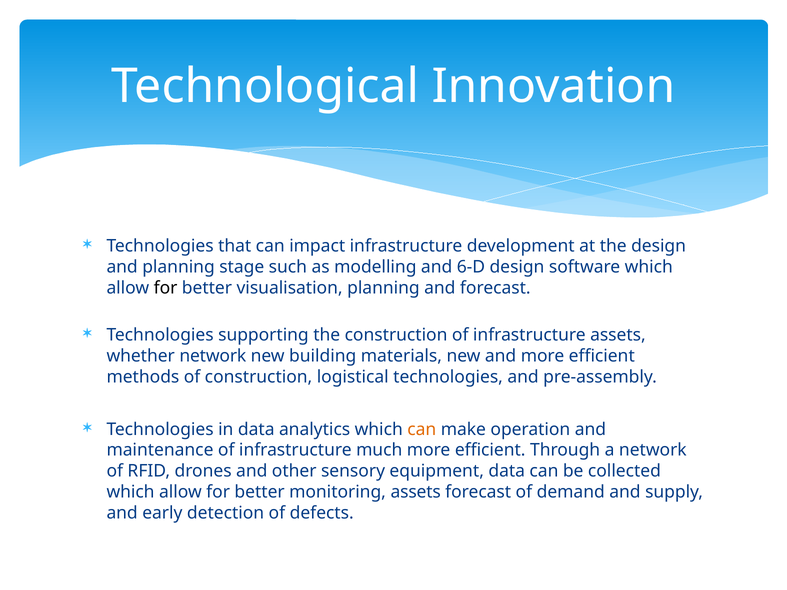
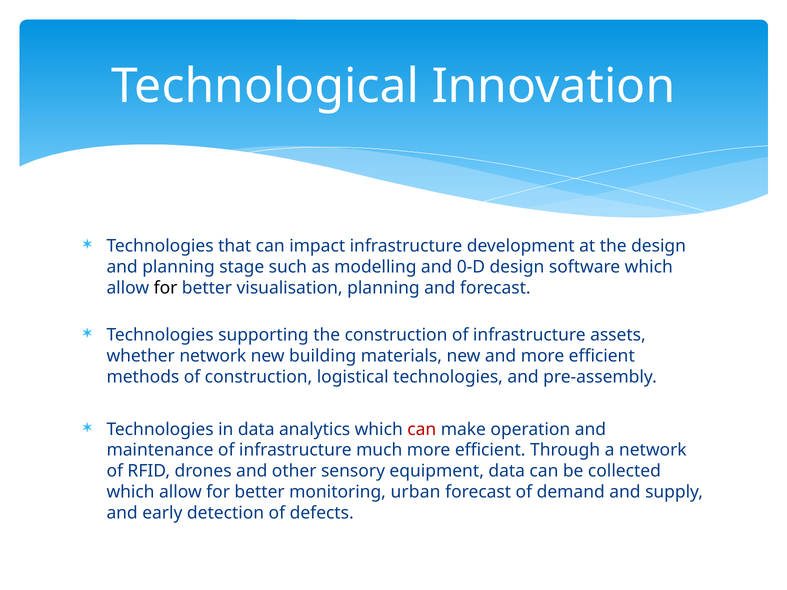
6-D: 6-D -> 0-D
can at (422, 429) colour: orange -> red
monitoring assets: assets -> urban
